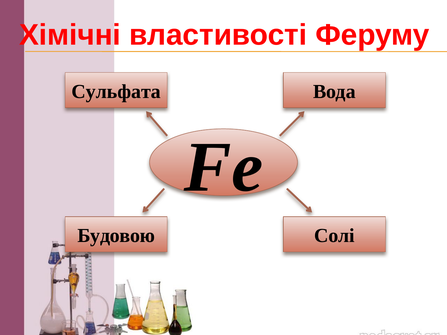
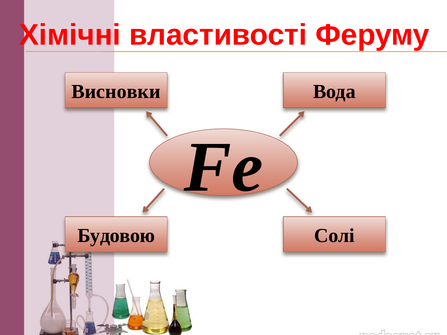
Сульфата: Сульфата -> Висновки
